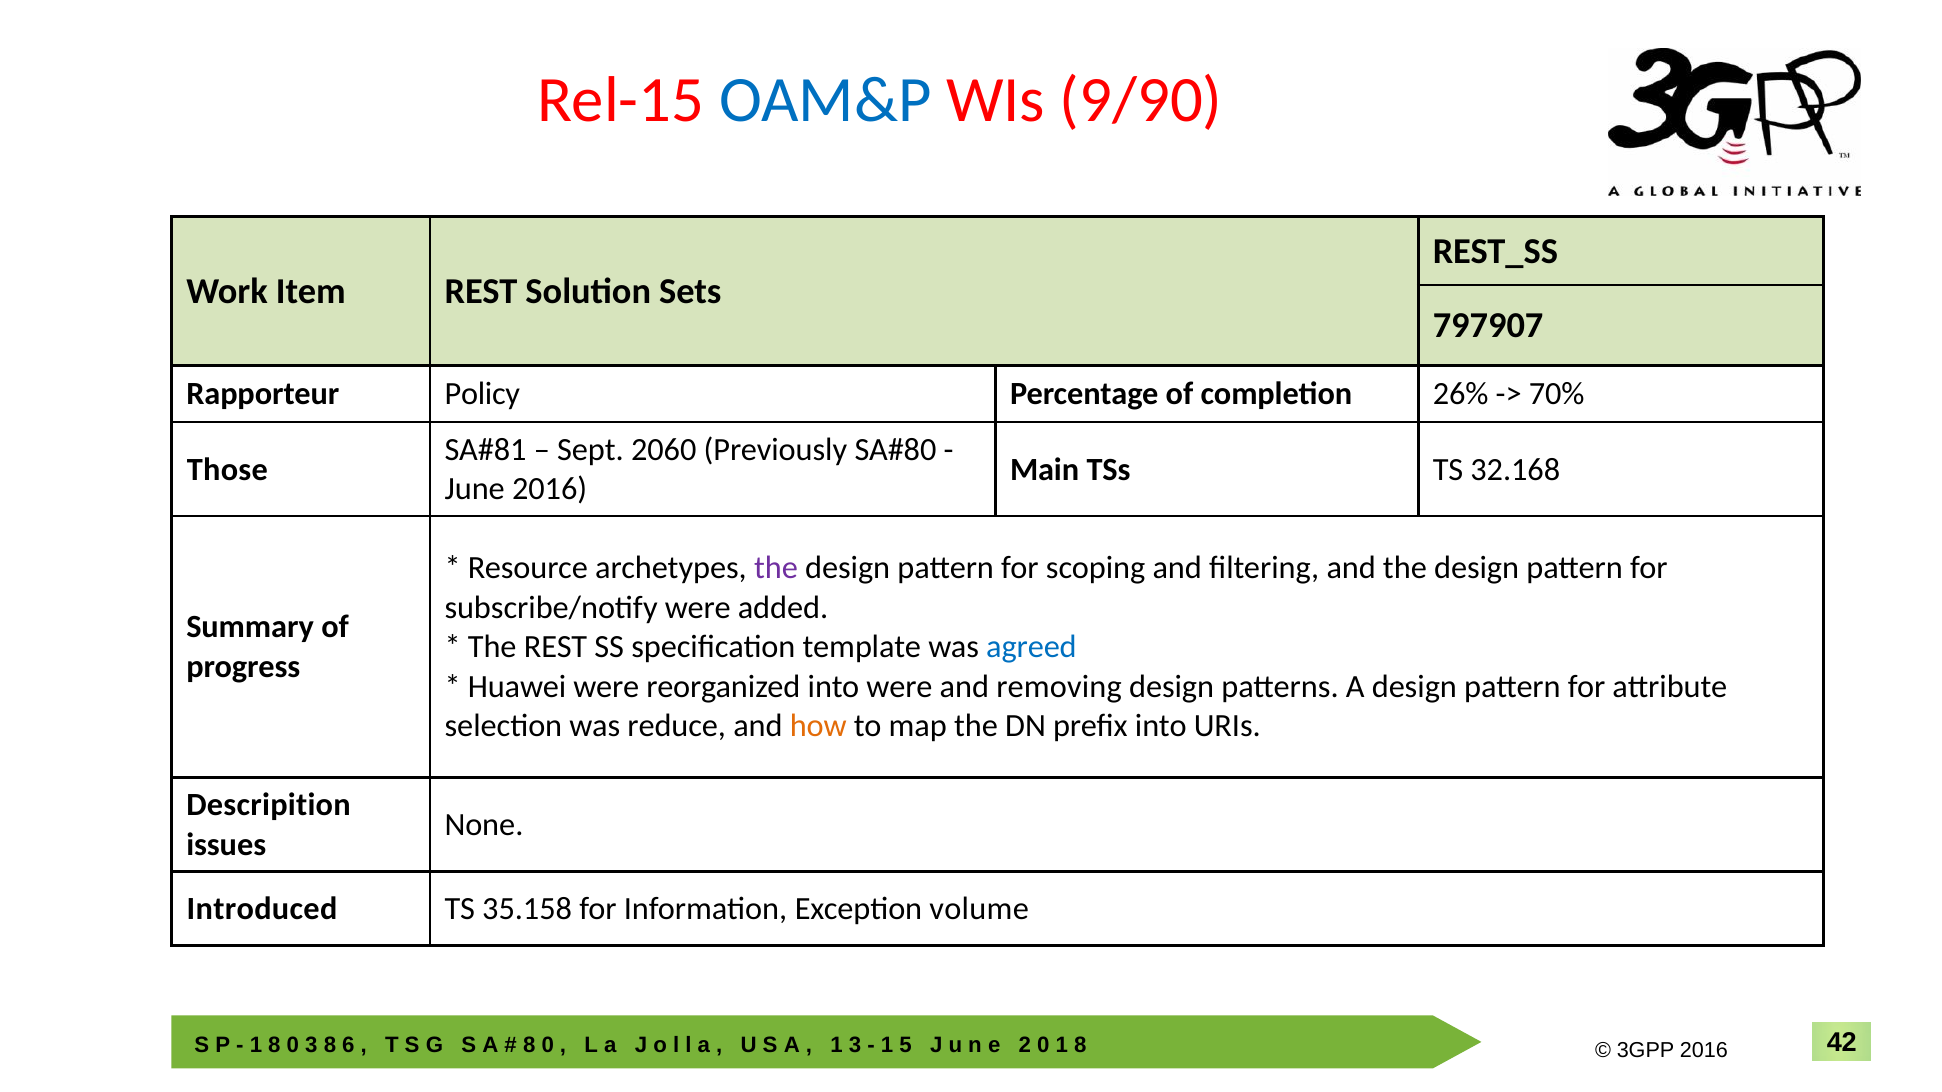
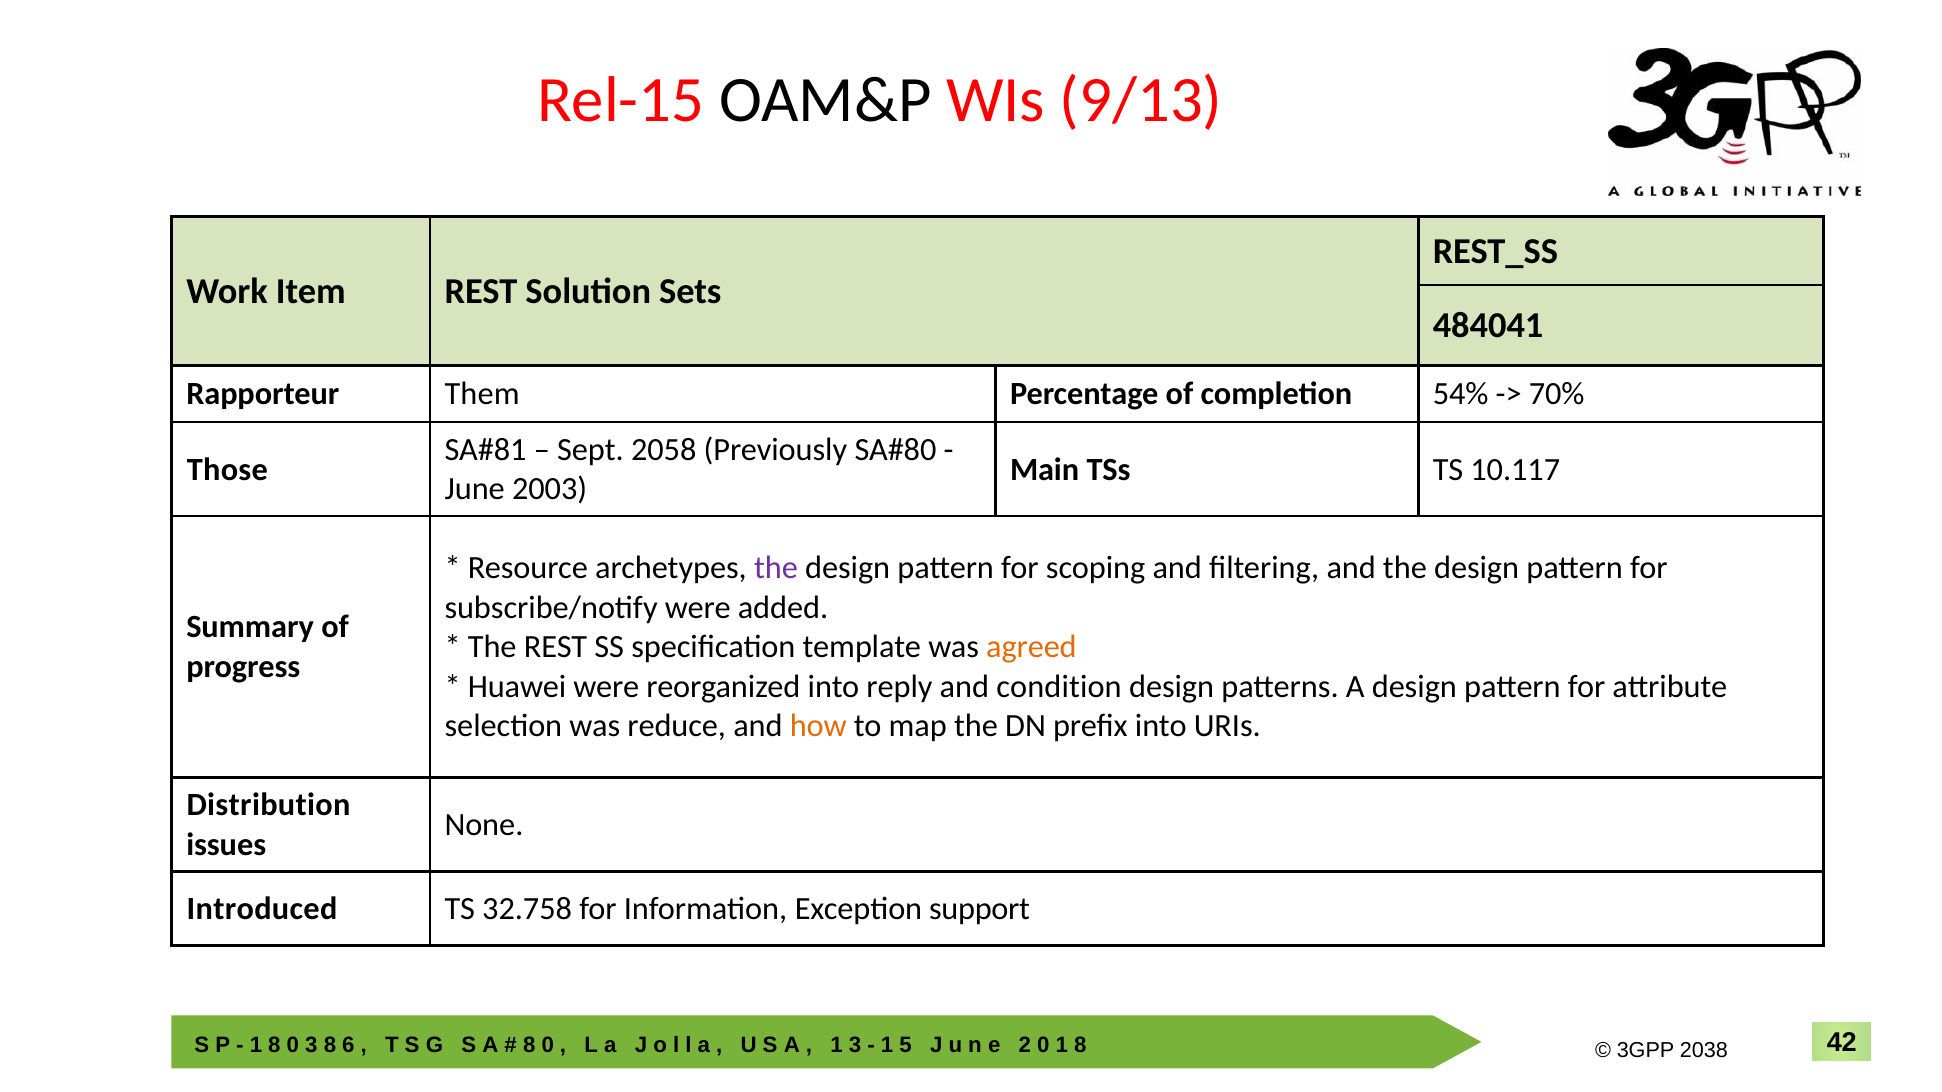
OAM&P colour: blue -> black
9/90: 9/90 -> 9/13
797907: 797907 -> 484041
Policy: Policy -> Them
26%: 26% -> 54%
2060: 2060 -> 2058
32.168: 32.168 -> 10.117
June 2016: 2016 -> 2003
agreed colour: blue -> orange
into were: were -> reply
removing: removing -> condition
Descripition: Descripition -> Distribution
35.158: 35.158 -> 32.758
volume: volume -> support
2016 at (1704, 1051): 2016 -> 2038
